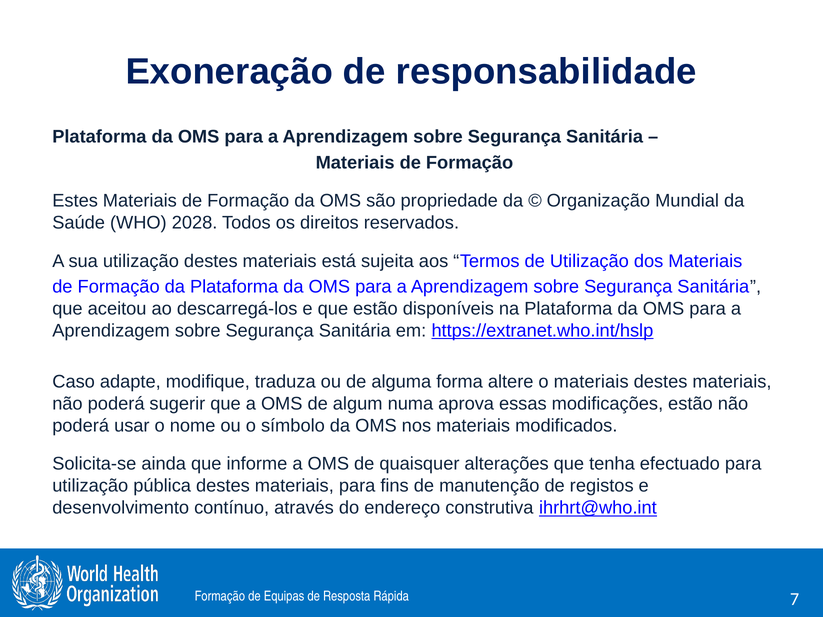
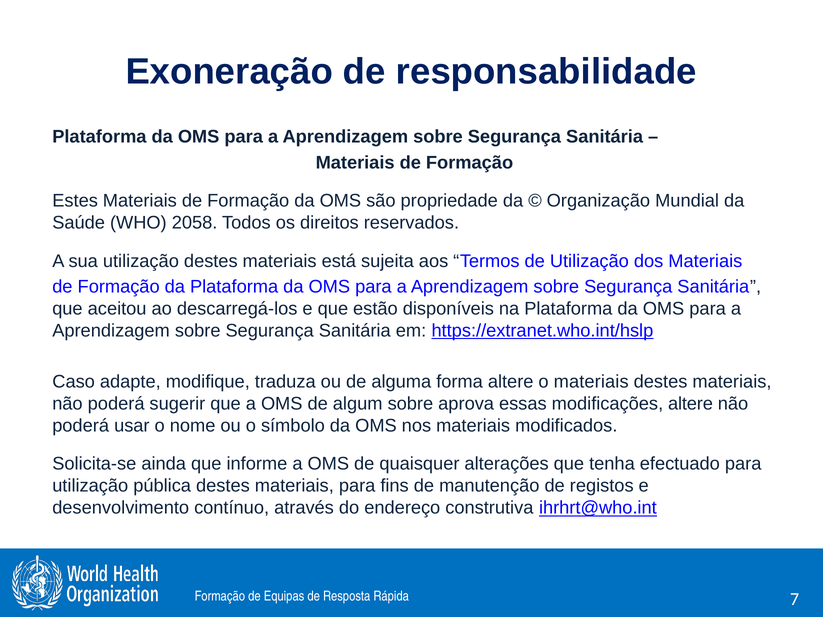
2028: 2028 -> 2058
algum numa: numa -> sobre
modificações estão: estão -> altere
